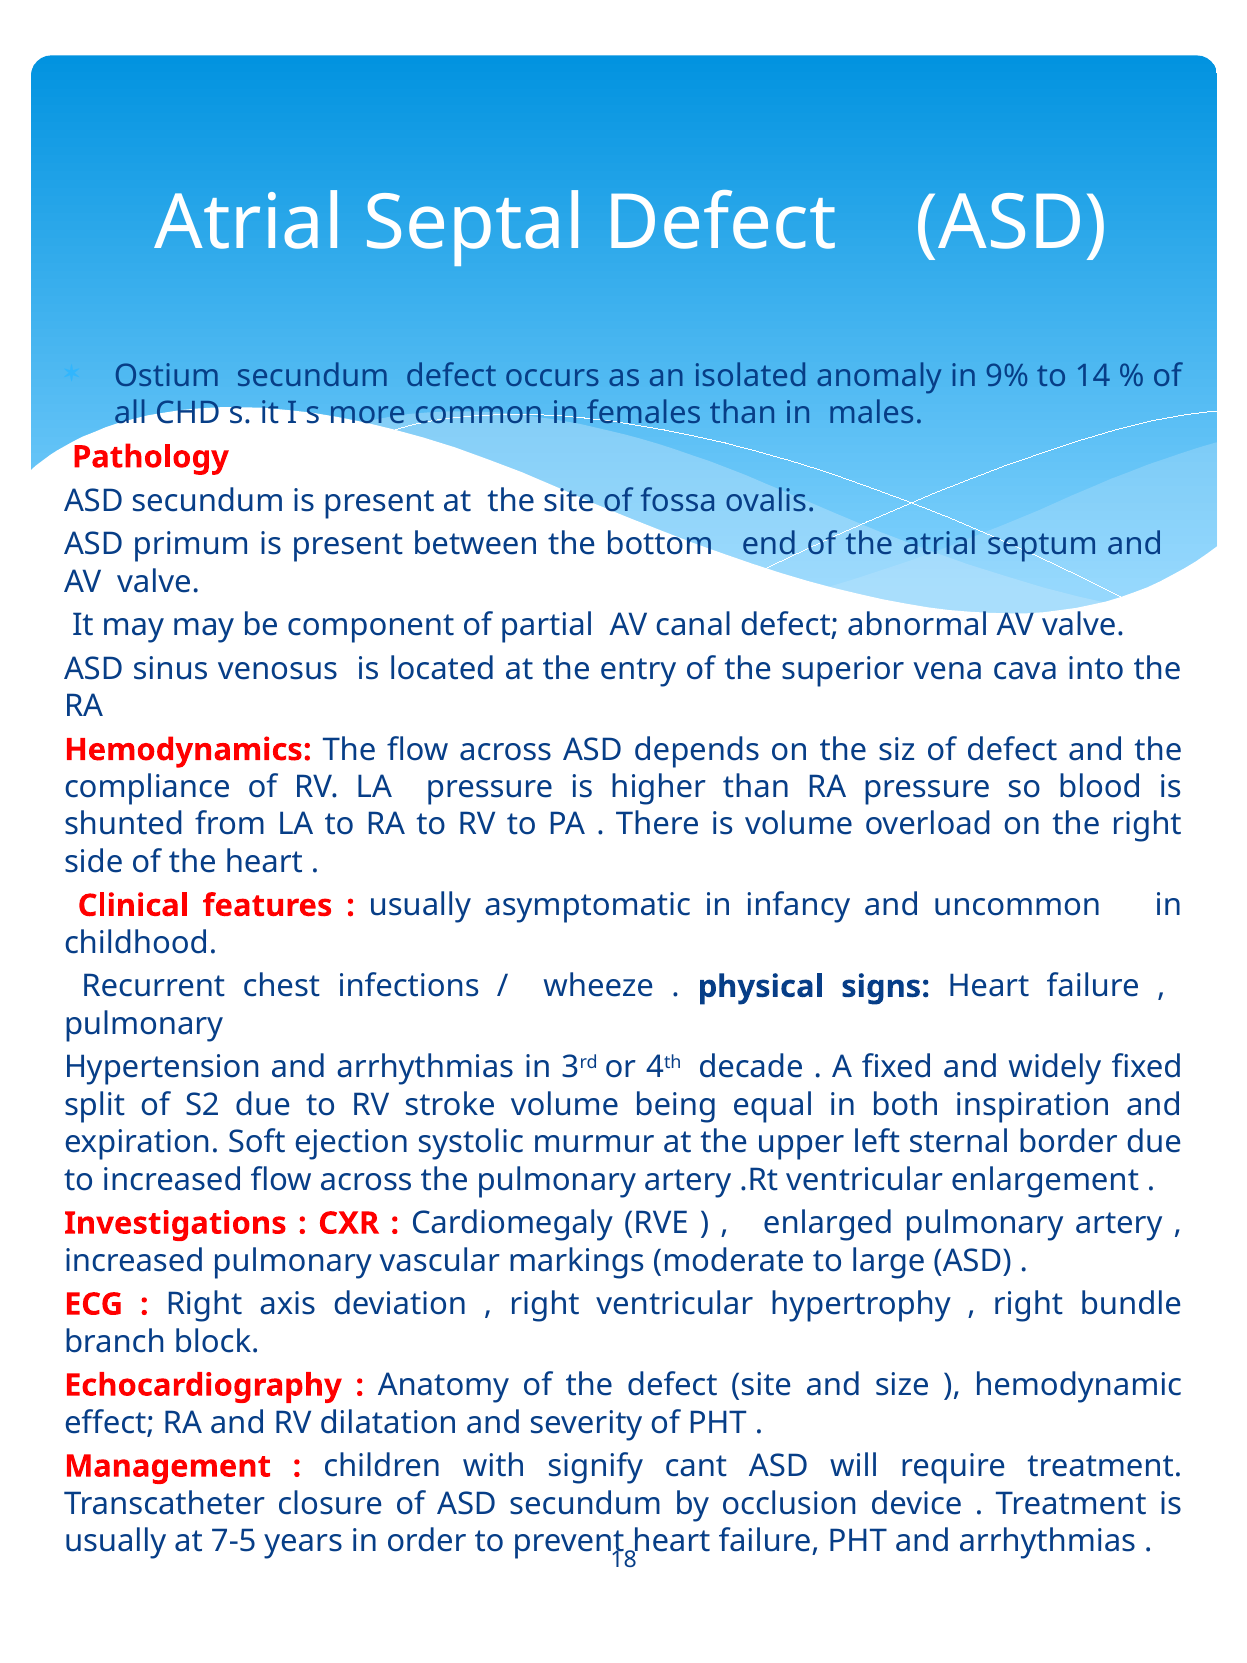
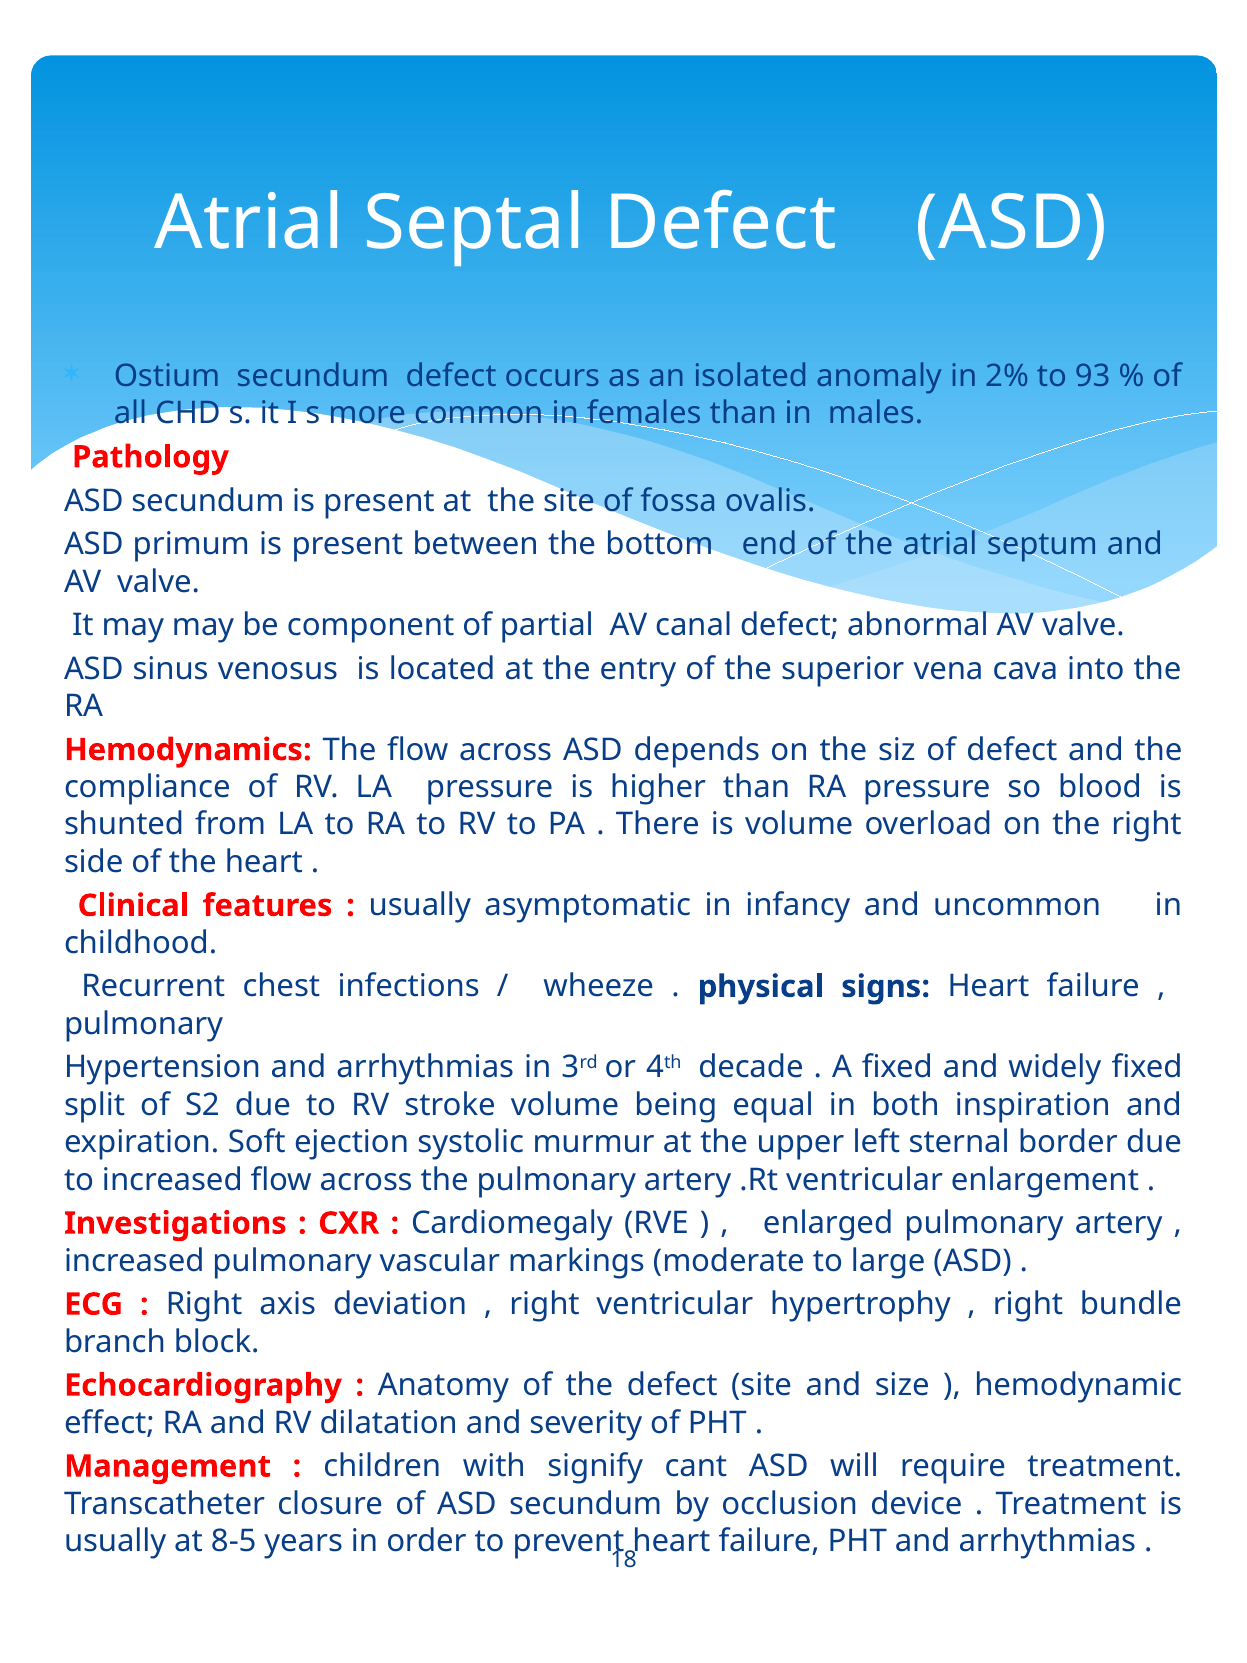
9%: 9% -> 2%
14: 14 -> 93
7-5: 7-5 -> 8-5
